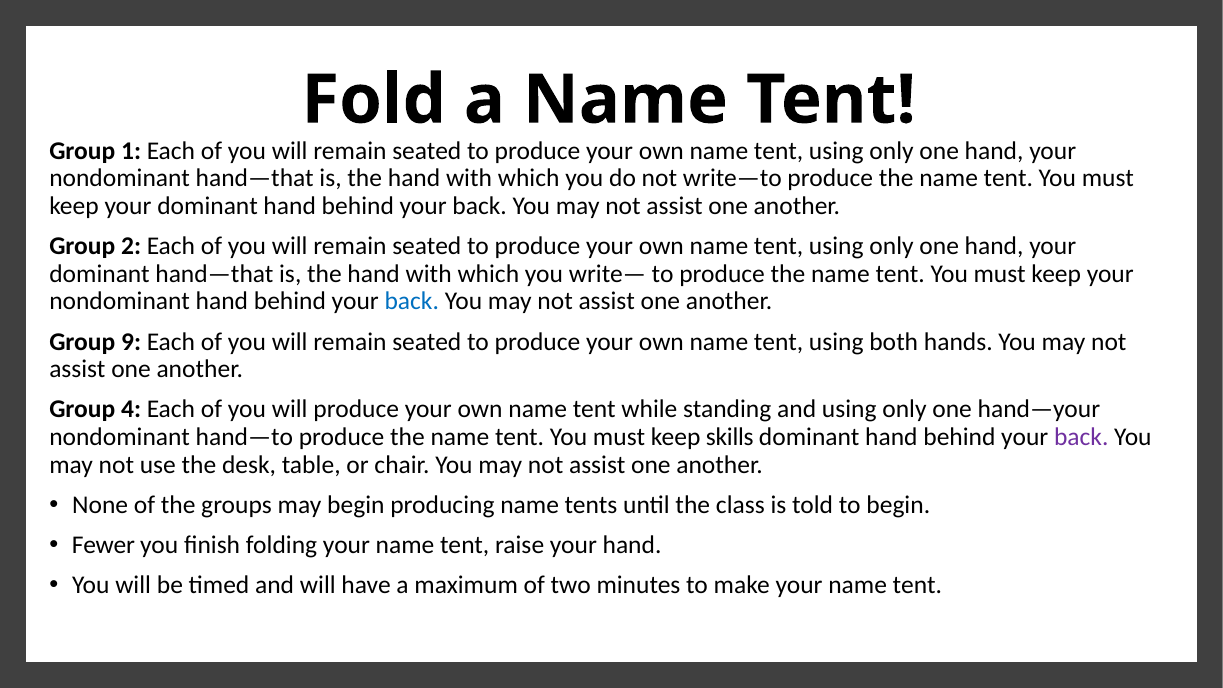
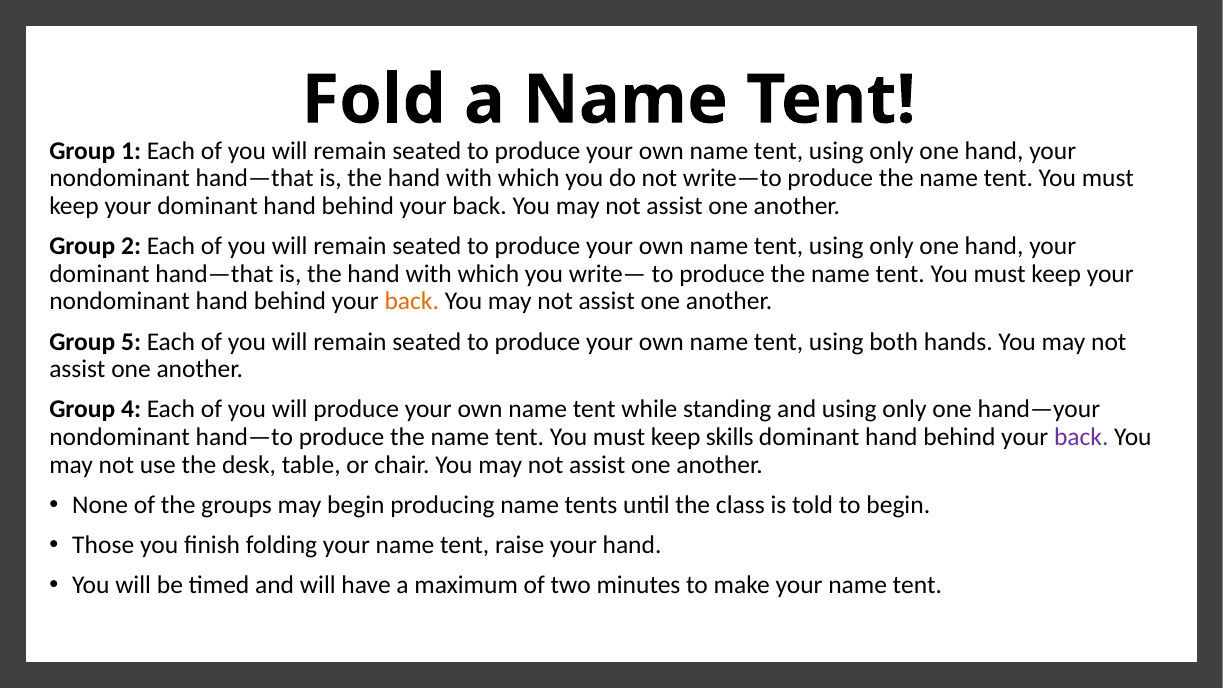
back at (412, 301) colour: blue -> orange
9: 9 -> 5
Fewer: Fewer -> Those
